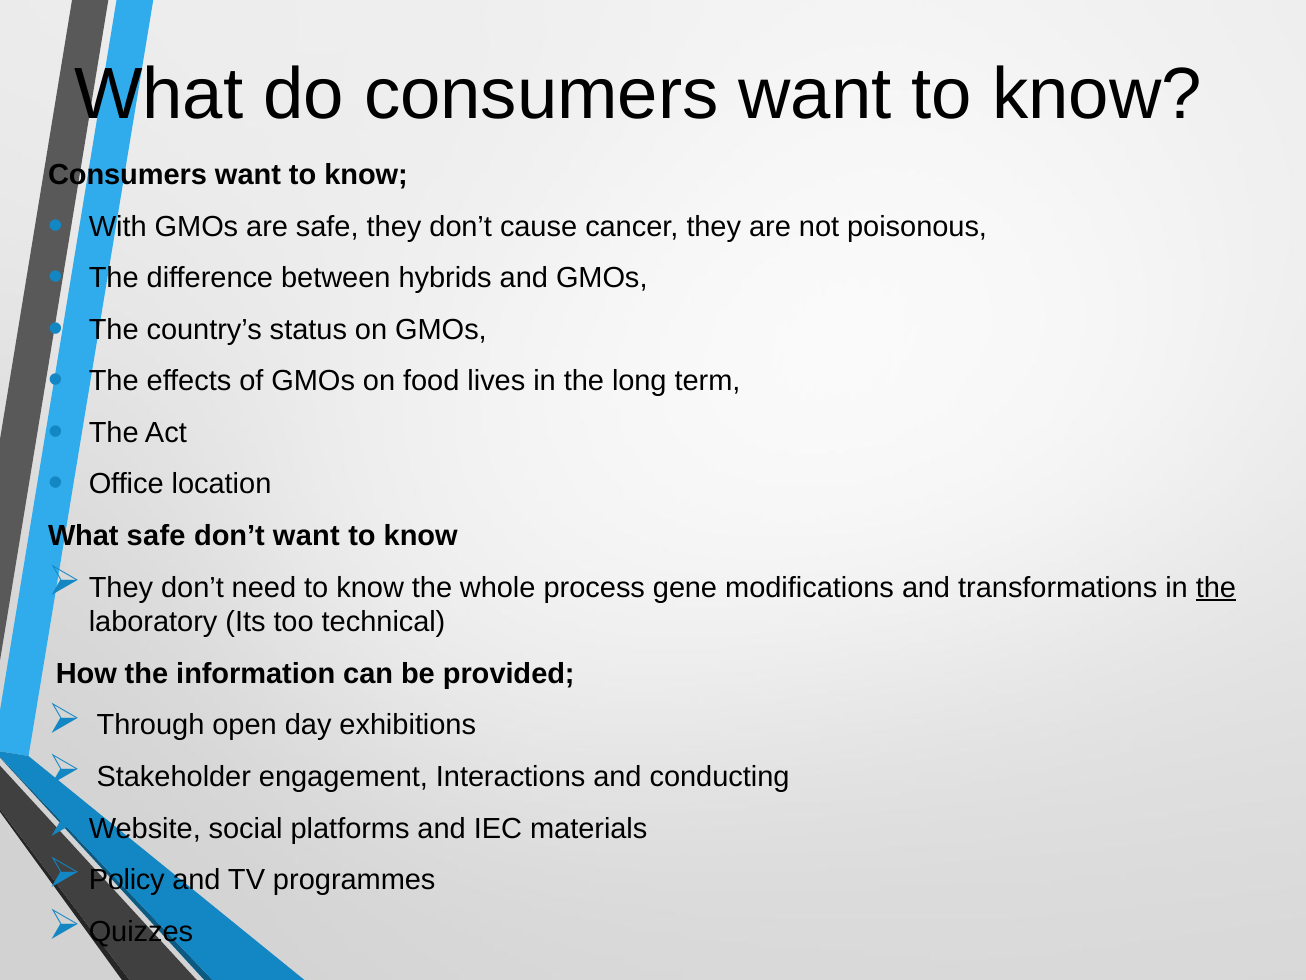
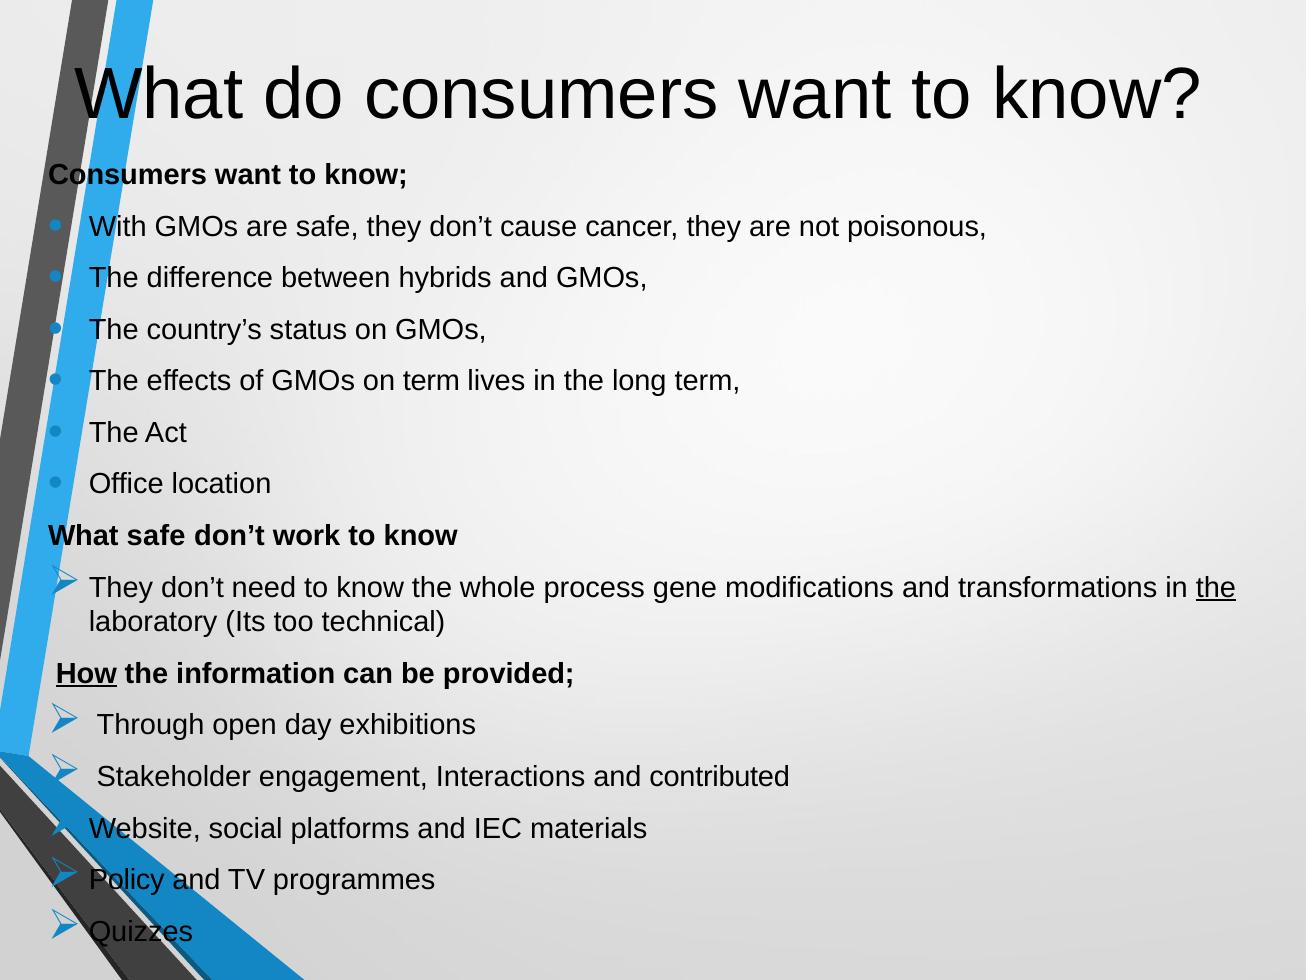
on food: food -> term
don’t want: want -> work
How underline: none -> present
conducting: conducting -> contributed
